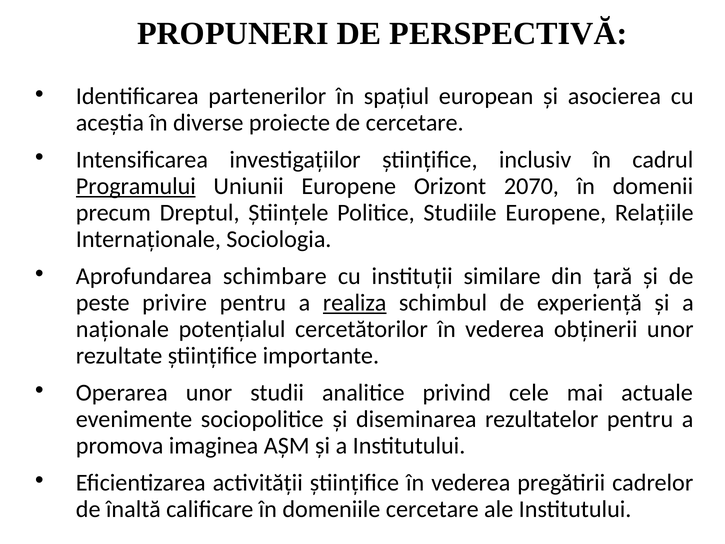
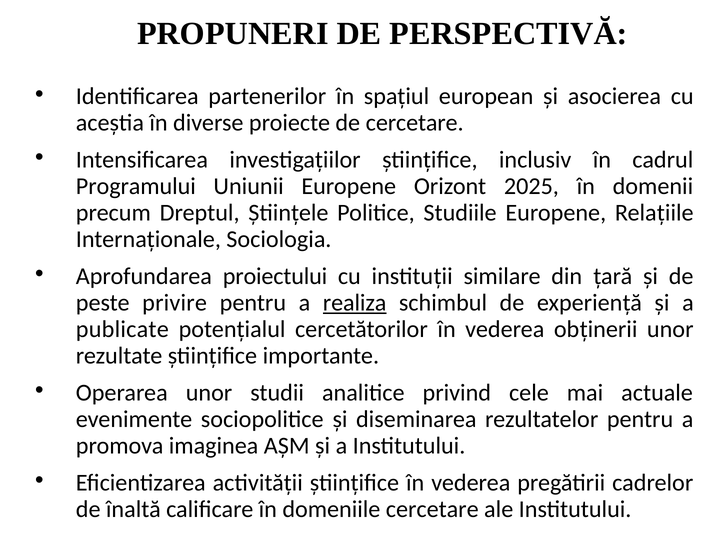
Programului underline: present -> none
2070: 2070 -> 2025
schimbare: schimbare -> proiectului
naţionale: naţionale -> publicate
